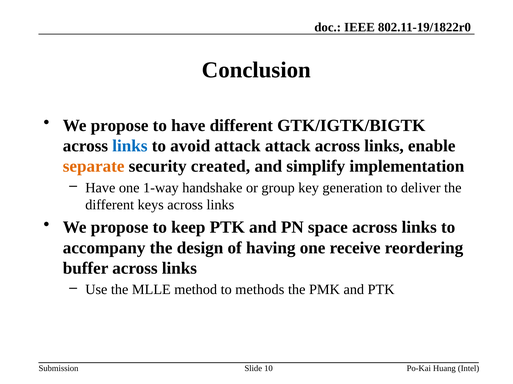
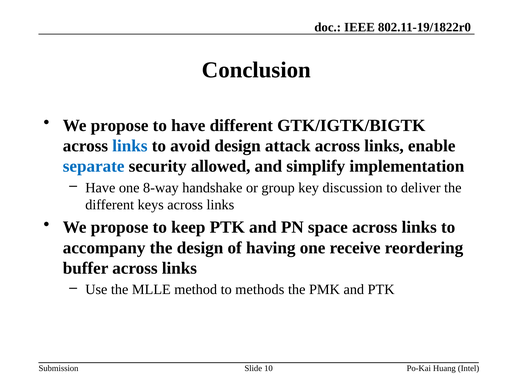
avoid attack: attack -> design
separate colour: orange -> blue
created: created -> allowed
1-way: 1-way -> 8-way
generation: generation -> discussion
